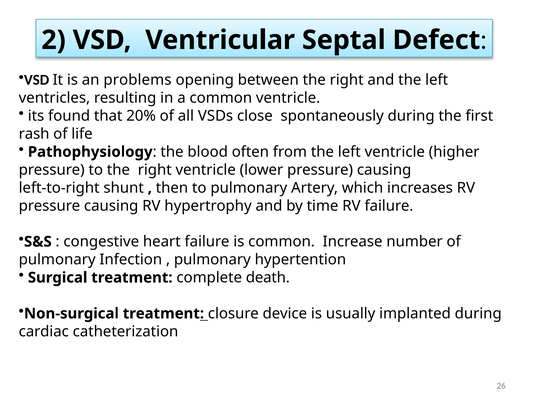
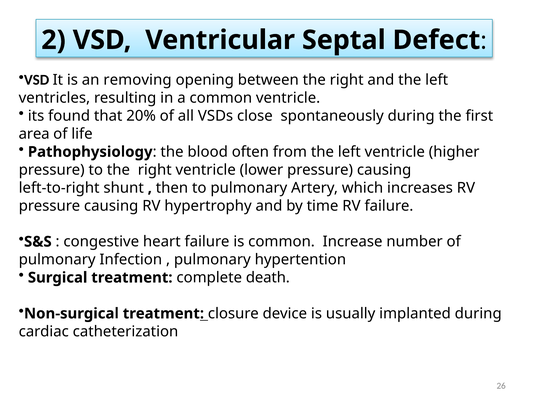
problems: problems -> removing
rash: rash -> area
